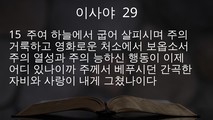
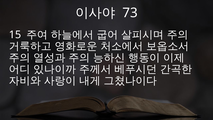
29: 29 -> 73
